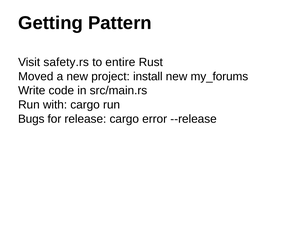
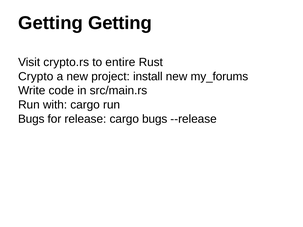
Getting Pattern: Pattern -> Getting
safety.rs: safety.rs -> crypto.rs
Moved: Moved -> Crypto
cargo error: error -> bugs
